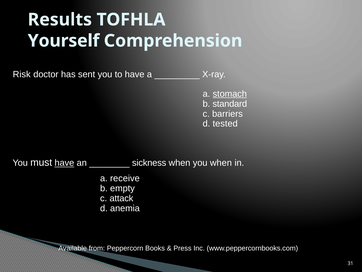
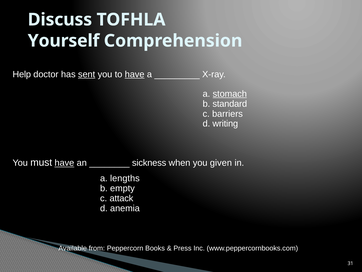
Results: Results -> Discuss
Risk: Risk -> Help
sent underline: none -> present
have at (135, 74) underline: none -> present
tested: tested -> writing
you when: when -> given
receive: receive -> lengths
